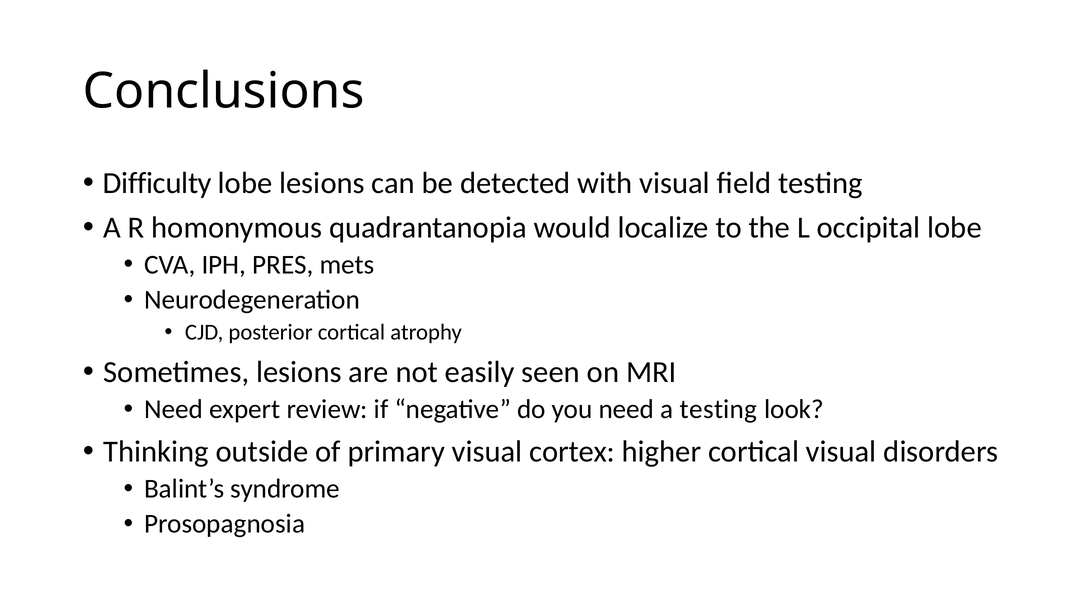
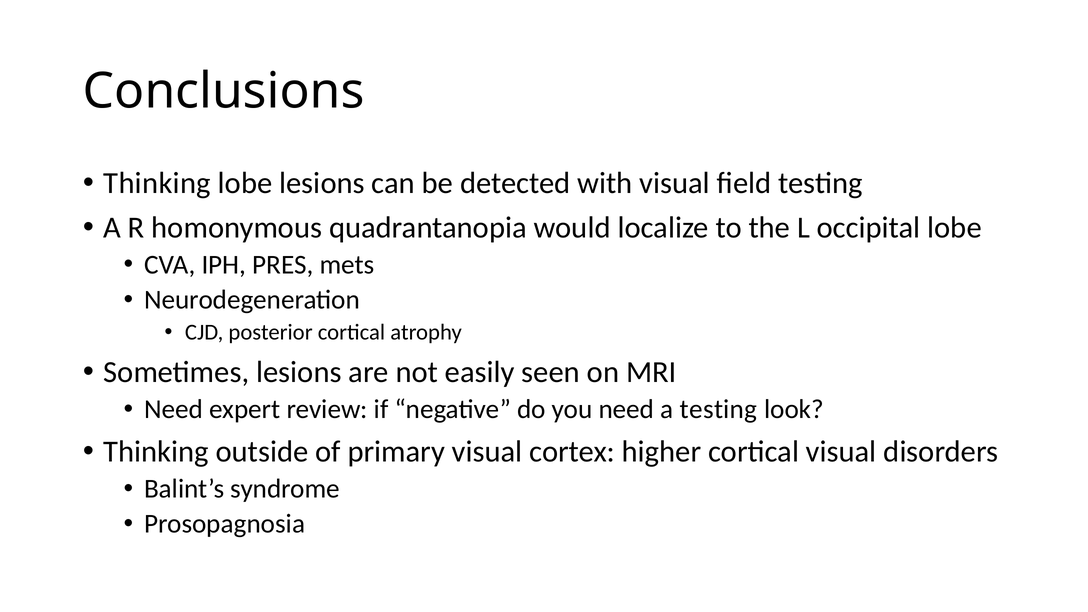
Difficulty at (157, 183): Difficulty -> Thinking
